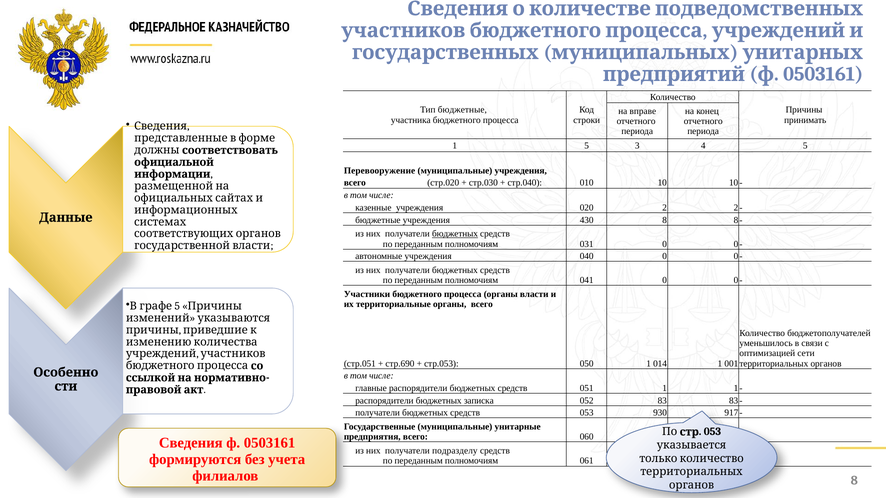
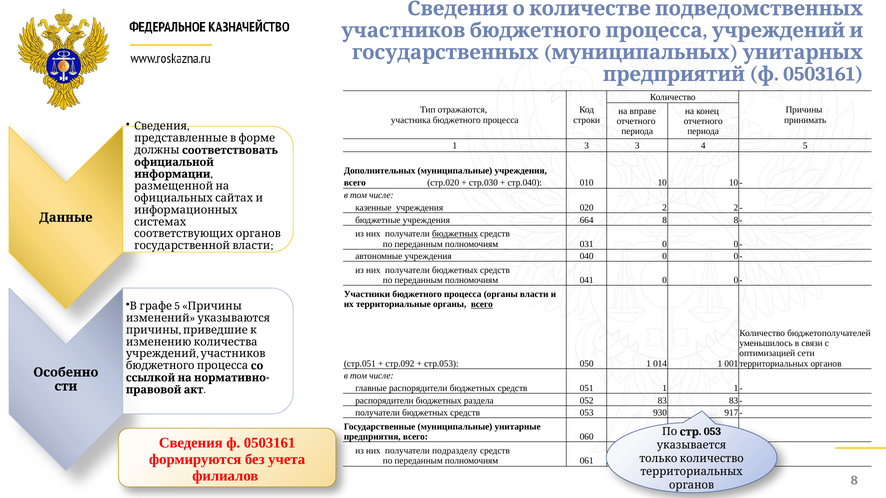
Тип бюджетные: бюджетные -> отражаются
1 5: 5 -> 3
Перевооружение: Перевооружение -> Дополнительных
430: 430 -> 664
всего at (482, 305) underline: none -> present
стр.690: стр.690 -> стр.092
записка: записка -> раздела
